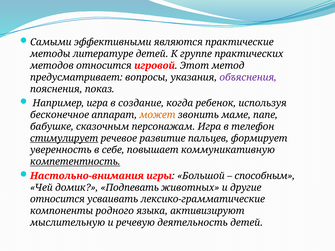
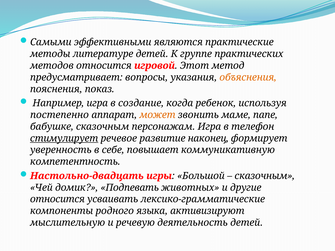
объяснения colour: purple -> orange
бесконечное: бесконечное -> постепенно
пальцев: пальцев -> наконец
компетентность underline: present -> none
Настольно-внимания: Настольно-внимания -> Настольно-двадцать
способным at (265, 176): способным -> сказочным
